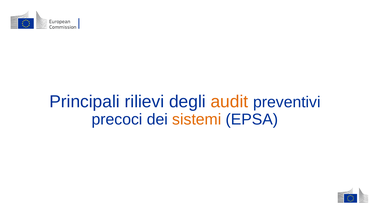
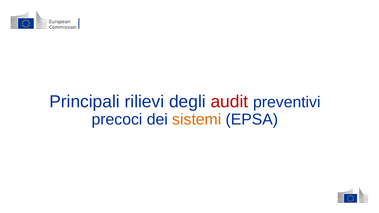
audit colour: orange -> red
